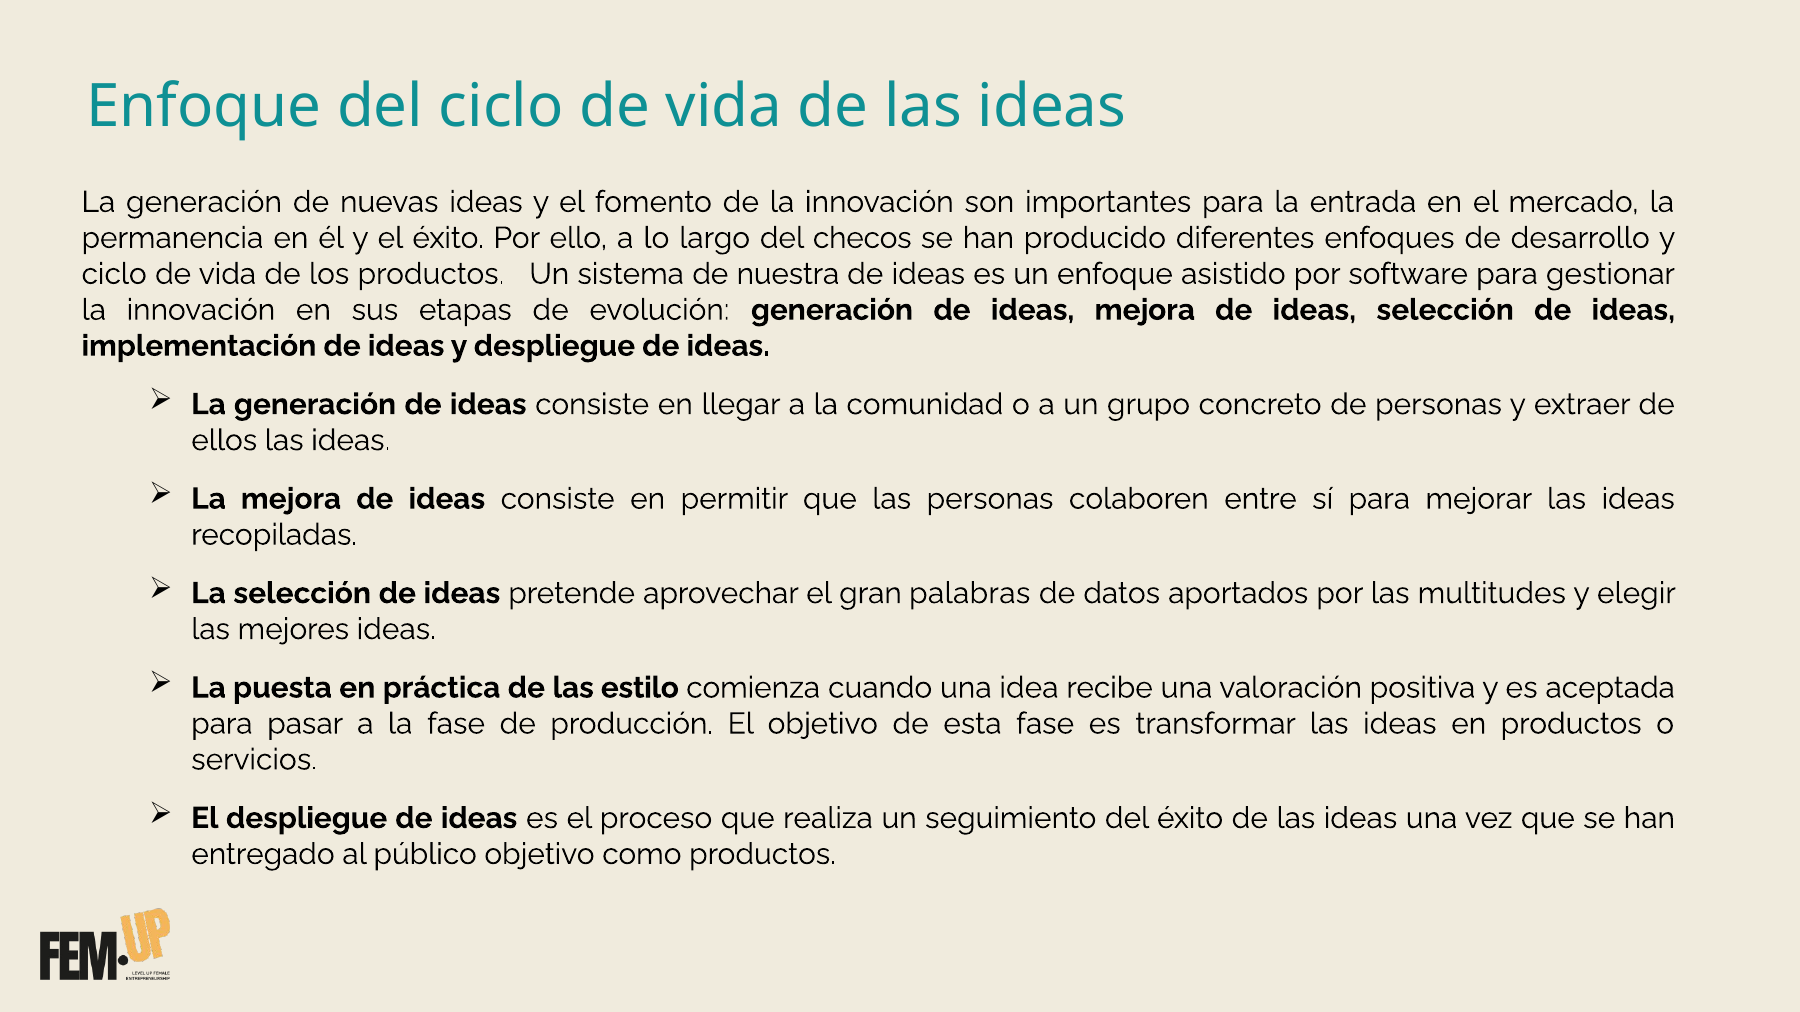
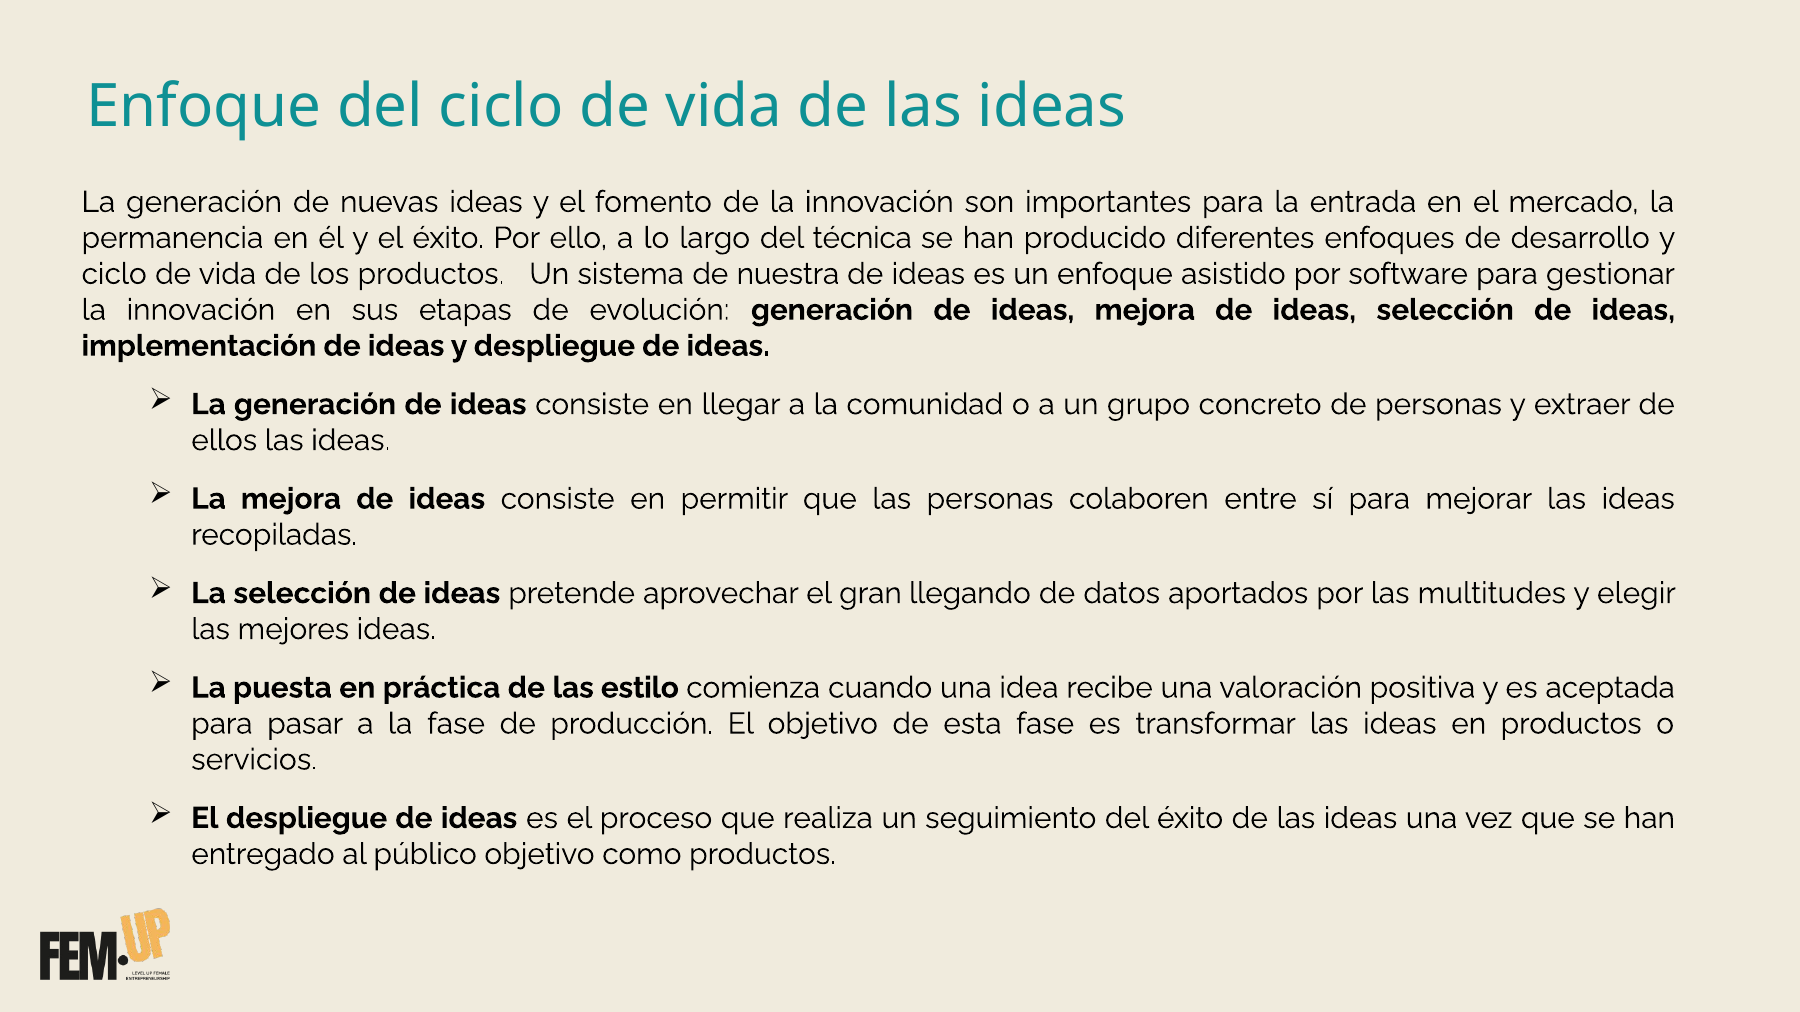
checos: checos -> técnica
palabras: palabras -> llegando
